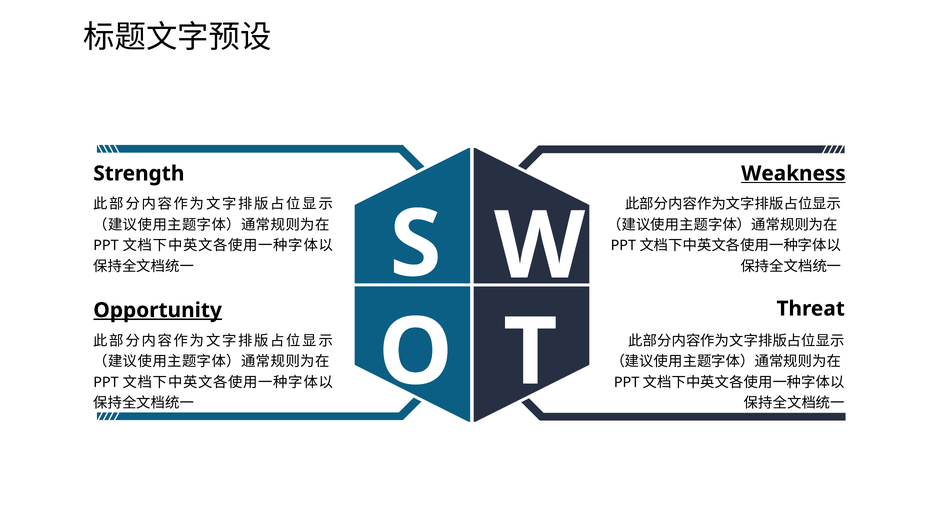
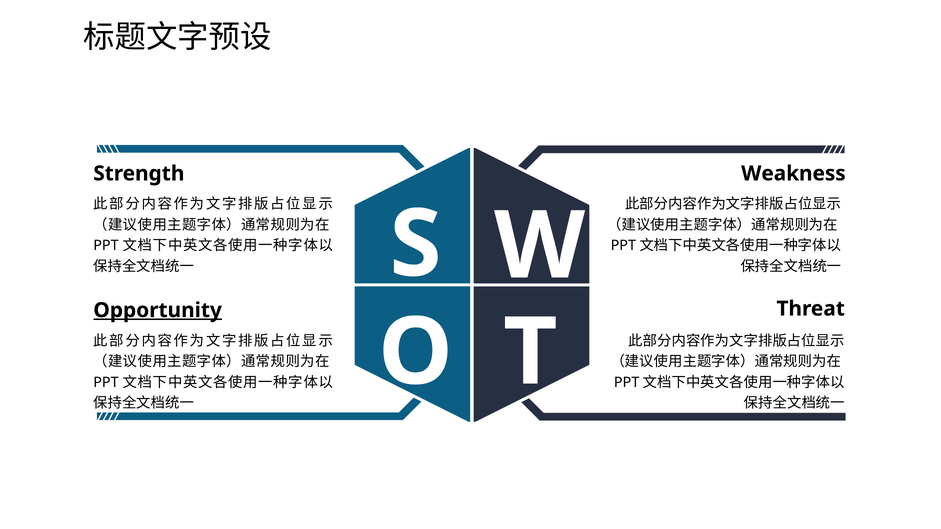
Weakness underline: present -> none
